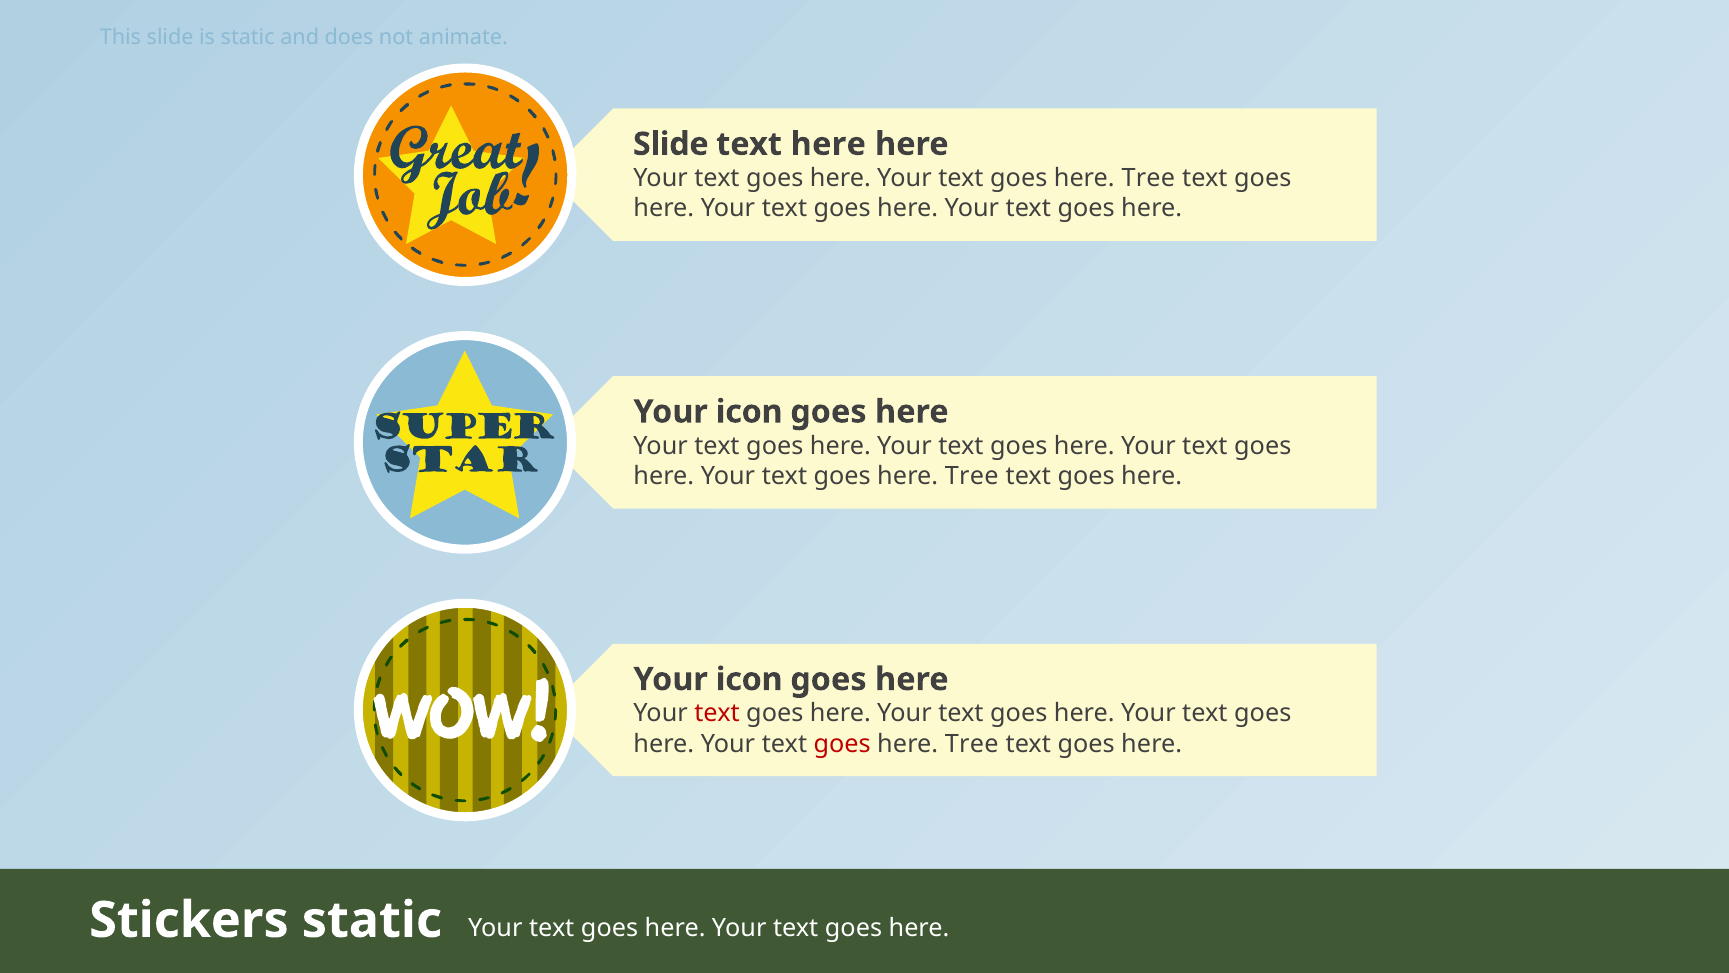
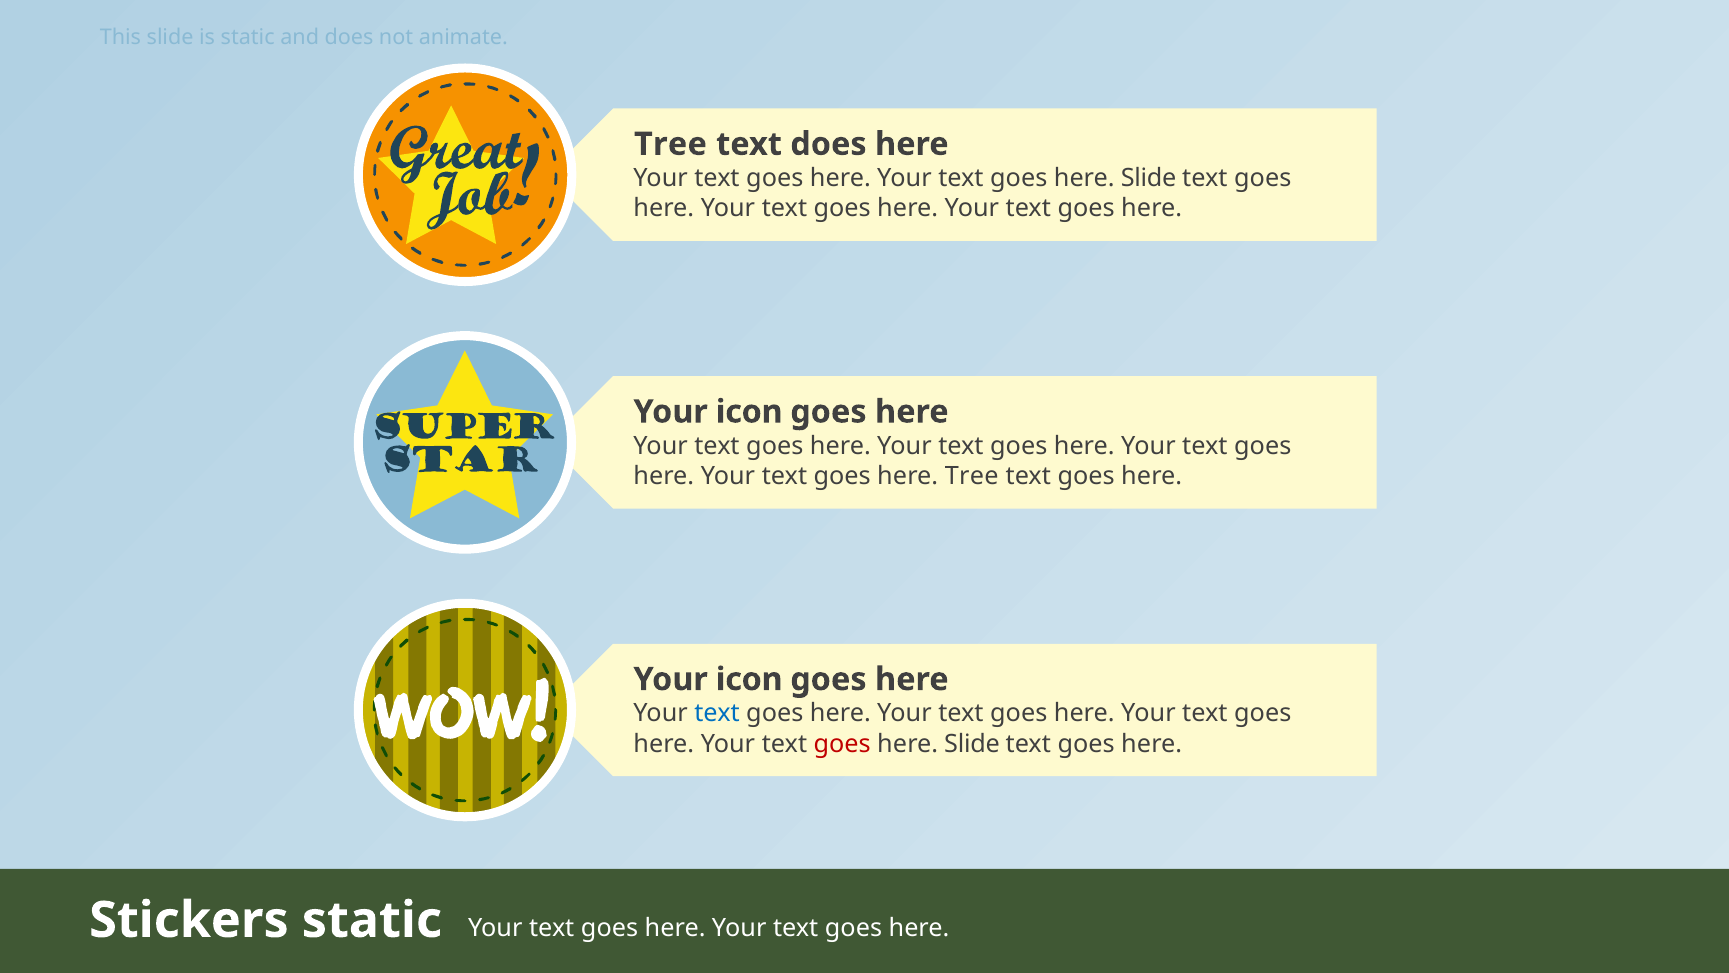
Slide at (671, 144): Slide -> Tree
text here: here -> does
Tree at (1148, 178): Tree -> Slide
text at (717, 713) colour: red -> blue
Tree at (972, 743): Tree -> Slide
